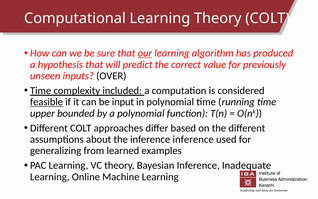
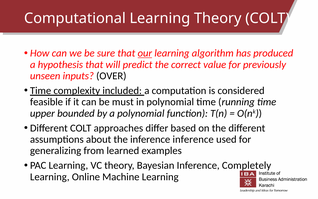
feasible underline: present -> none
input: input -> must
Inadequate: Inadequate -> Completely
